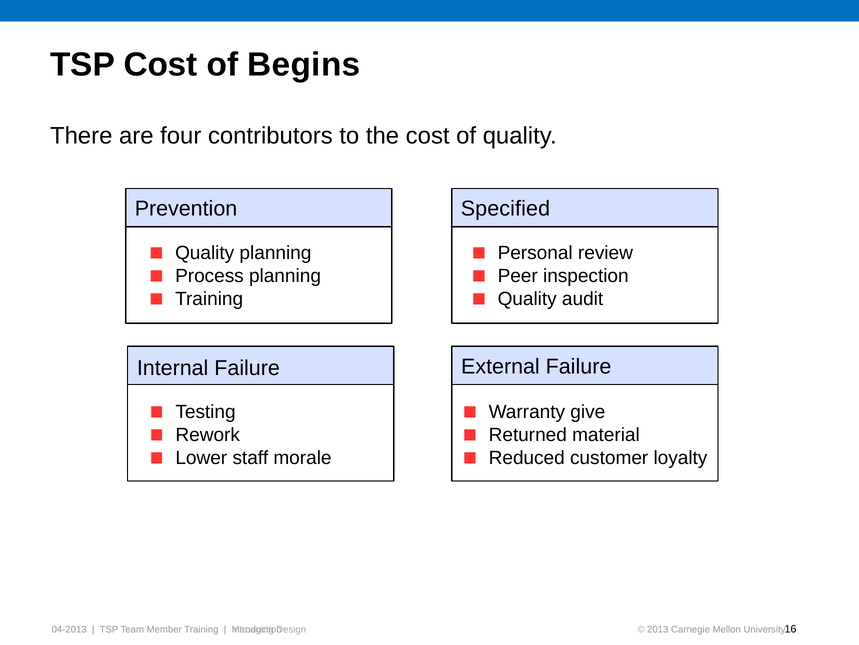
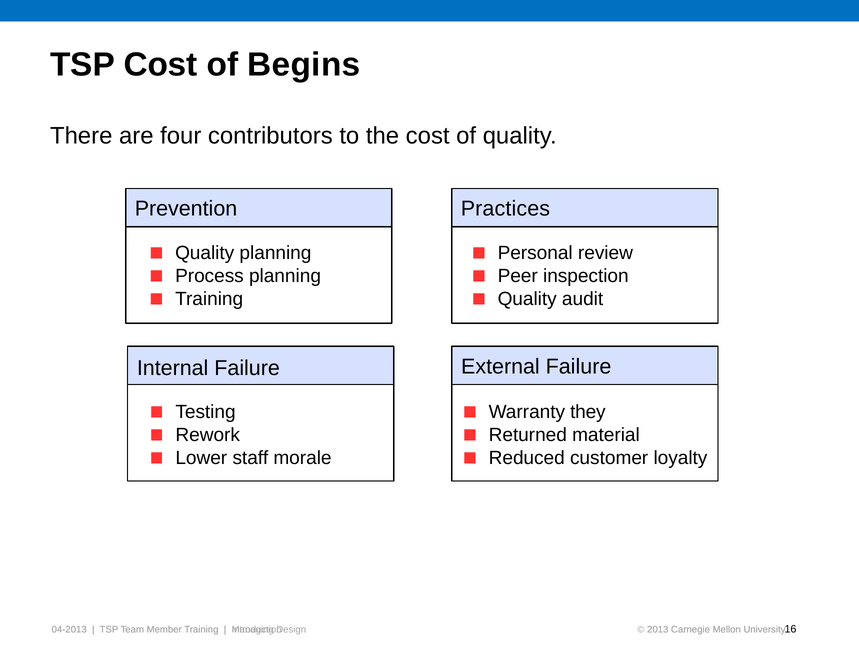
Specified: Specified -> Practices
give: give -> they
